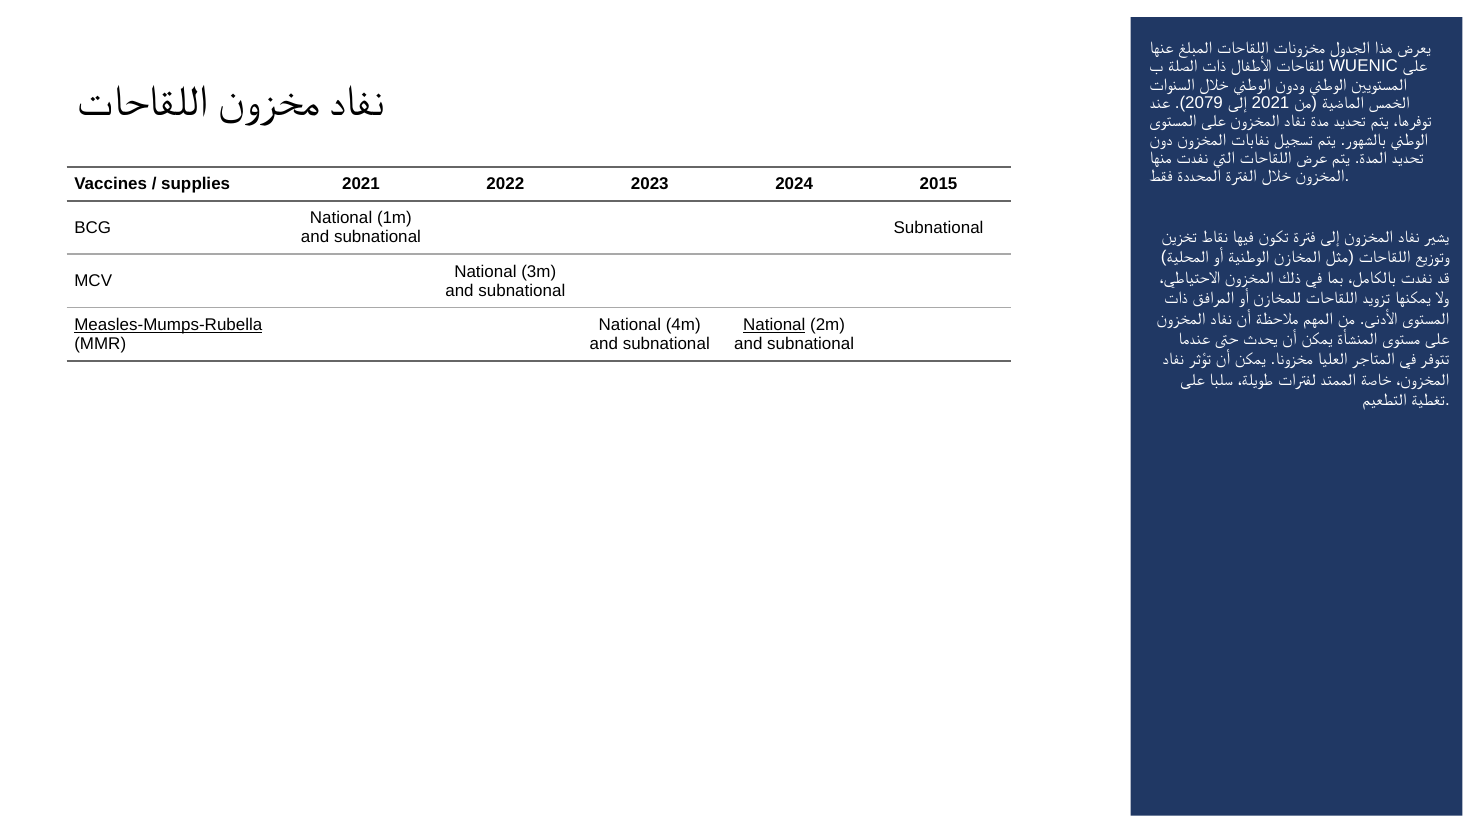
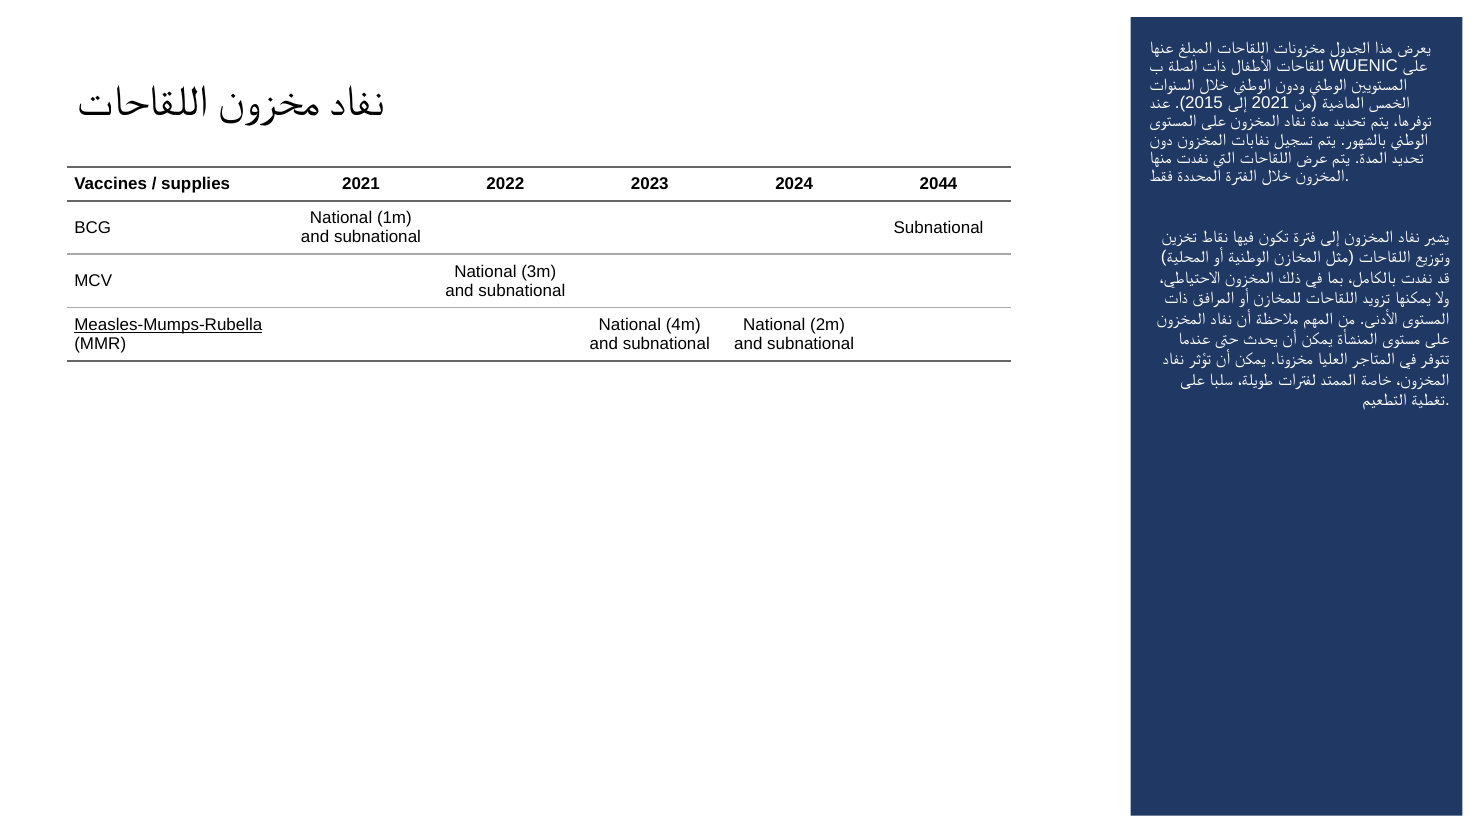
2079: 2079 -> 2015
2015: 2015 -> 2044
National at (774, 325) underline: present -> none
